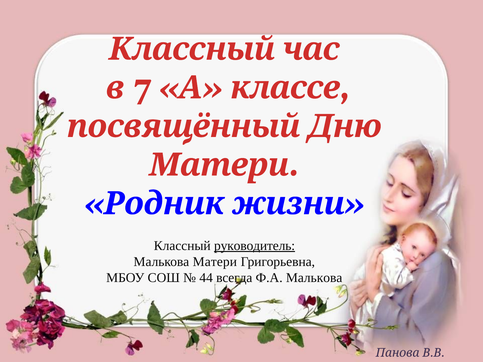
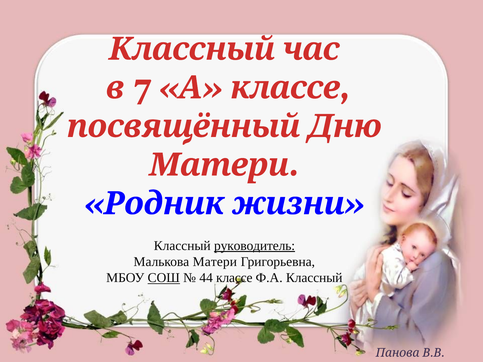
СОШ underline: none -> present
44 всегда: всегда -> классе
Ф.А Малькова: Малькова -> Классный
